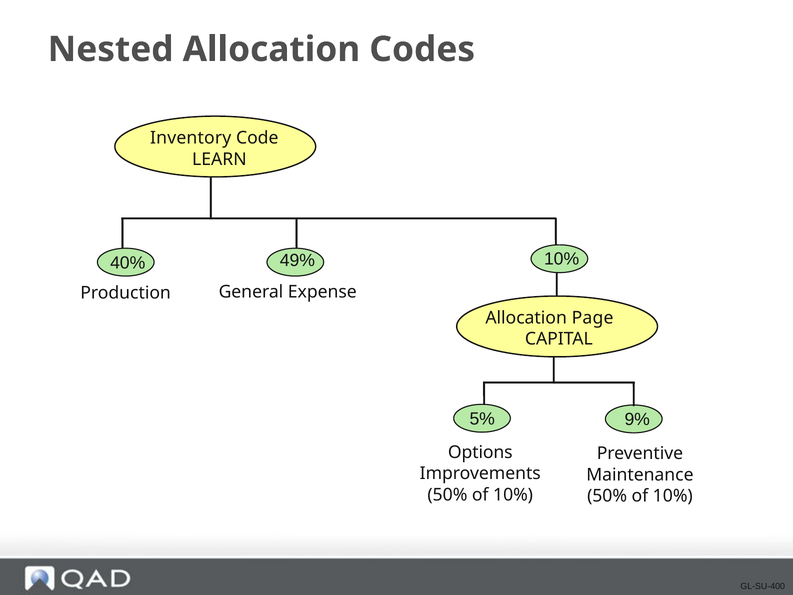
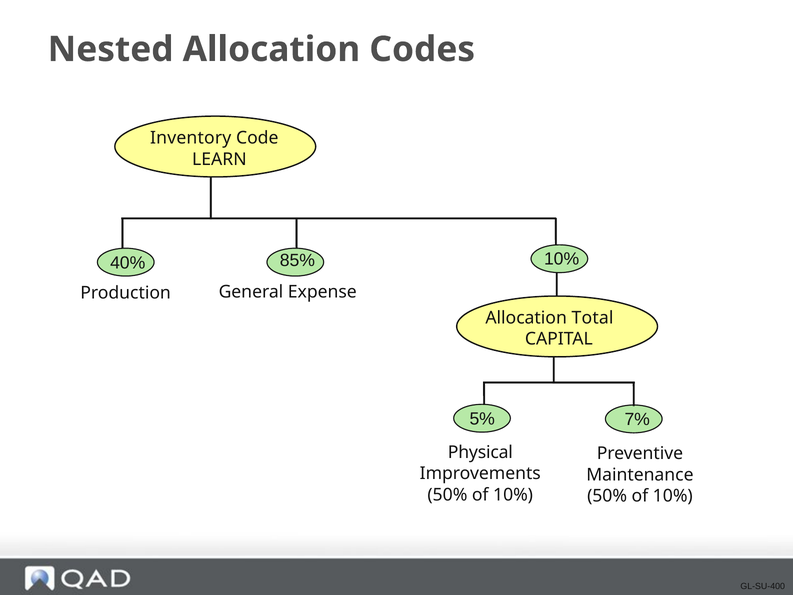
49%: 49% -> 85%
Page: Page -> Total
9%: 9% -> 7%
Options: Options -> Physical
